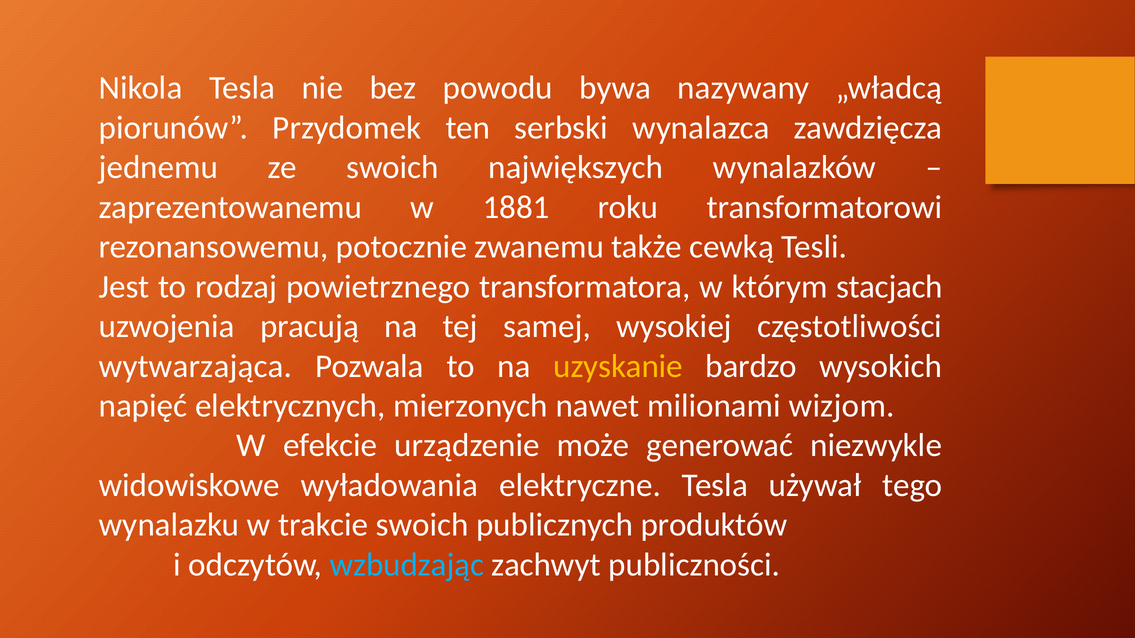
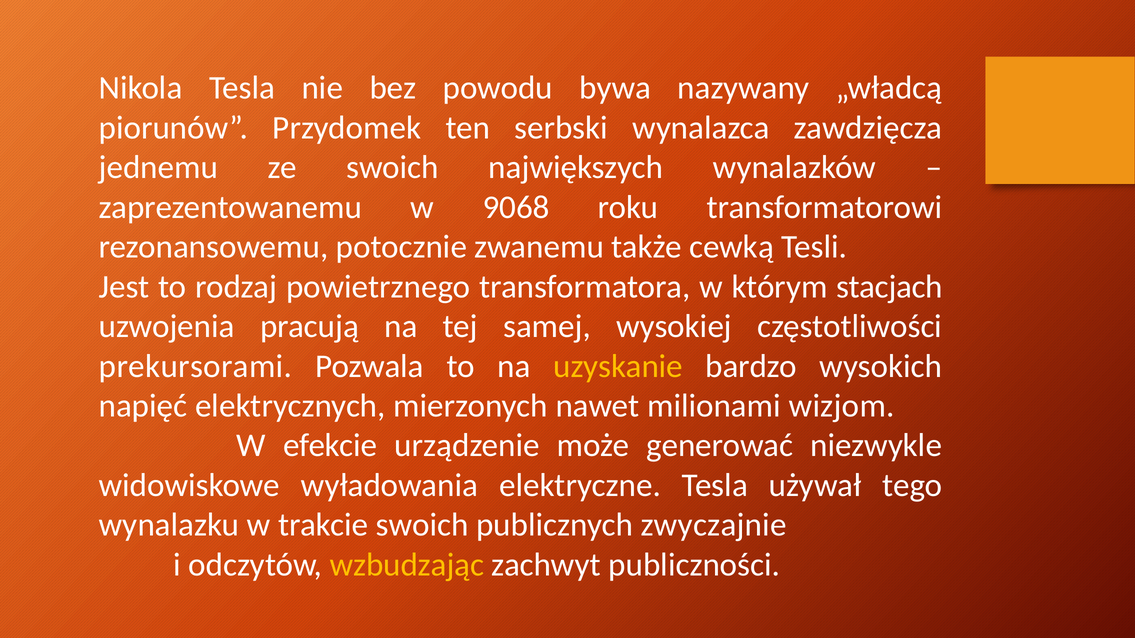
1881: 1881 -> 9068
wytwarzająca: wytwarzająca -> prekursorami
produktów: produktów -> zwyczajnie
wzbudzając colour: light blue -> yellow
